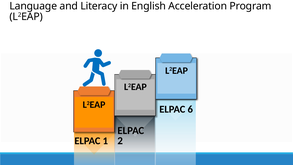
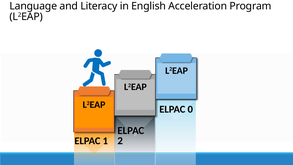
6: 6 -> 0
